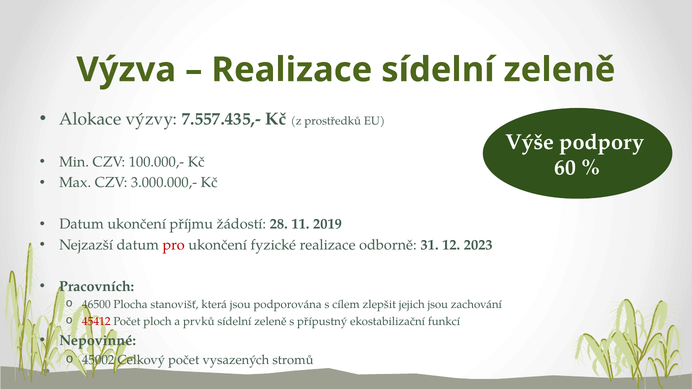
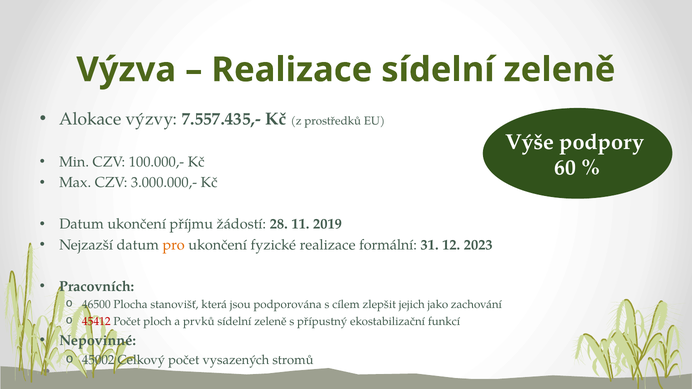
pro colour: red -> orange
odborně: odborně -> formální
jejich jsou: jsou -> jako
